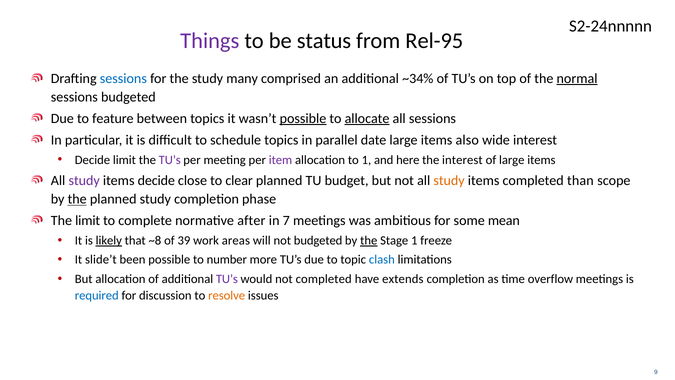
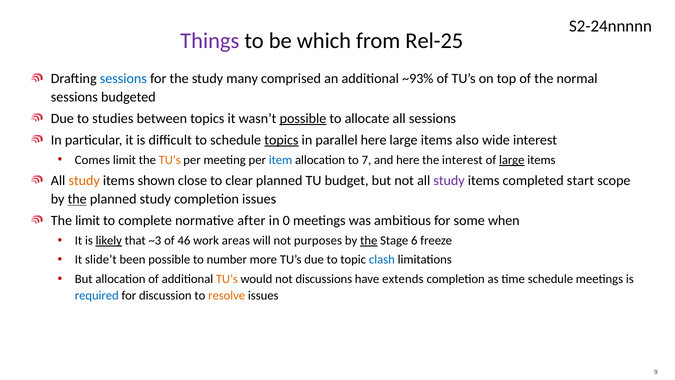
status: status -> which
Rel-95: Rel-95 -> Rel-25
~34%: ~34% -> ~93%
normal underline: present -> none
feature: feature -> studies
allocate underline: present -> none
topics at (281, 140) underline: none -> present
parallel date: date -> here
Decide at (92, 160): Decide -> Comes
TU’s at (170, 160) colour: purple -> orange
item colour: purple -> blue
to 1: 1 -> 7
large at (512, 160) underline: none -> present
study at (84, 180) colour: purple -> orange
items decide: decide -> shown
study at (449, 180) colour: orange -> purple
than: than -> start
completion phase: phase -> issues
7: 7 -> 0
mean: mean -> when
~8: ~8 -> ~3
39: 39 -> 46
not budgeted: budgeted -> purposes
Stage 1: 1 -> 6
TU’s at (227, 279) colour: purple -> orange
not completed: completed -> discussions
time overflow: overflow -> schedule
